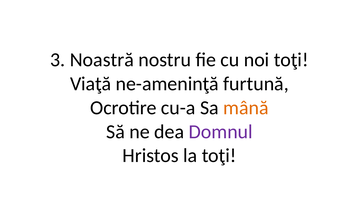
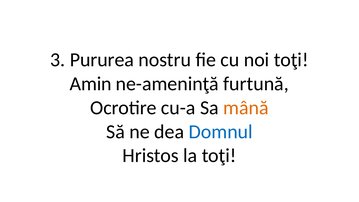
Noastră: Noastră -> Pururea
Viaţă: Viaţă -> Amin
Domnul colour: purple -> blue
